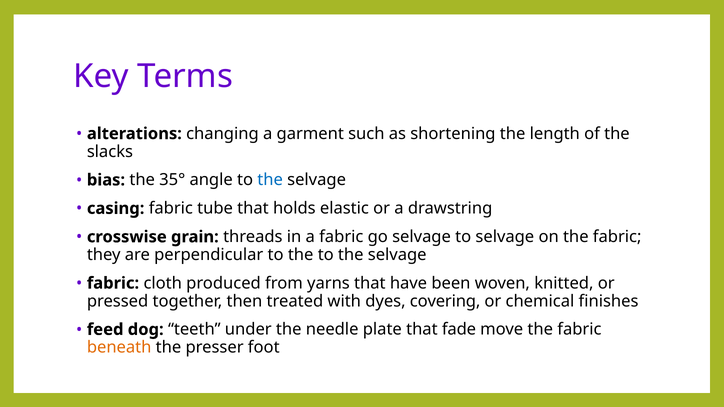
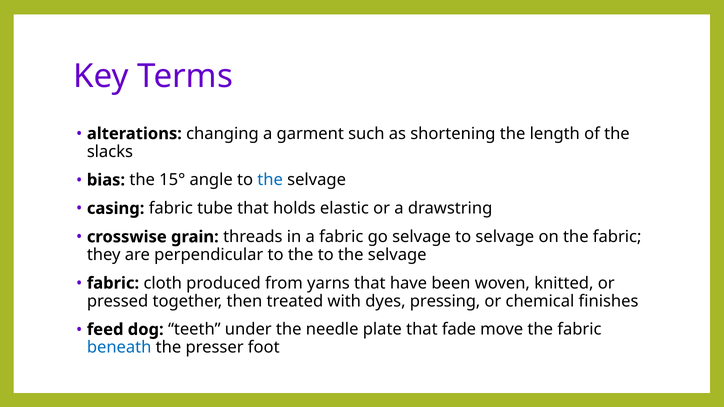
35°: 35° -> 15°
covering: covering -> pressing
beneath colour: orange -> blue
